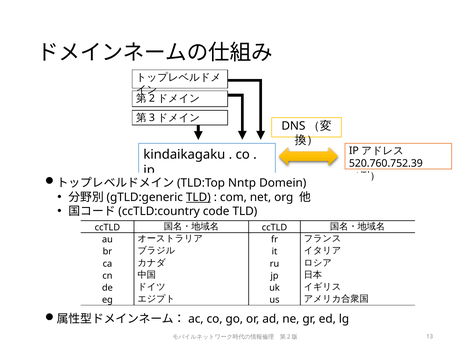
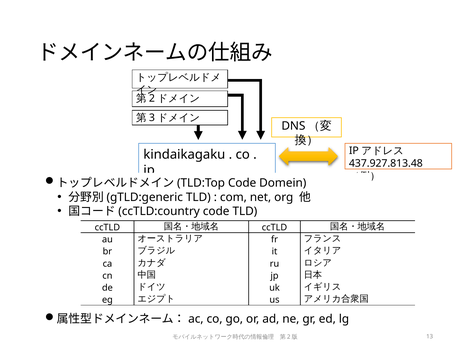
520.760.752.39: 520.760.752.39 -> 437.927.813.48
Nntp at (242, 183): Nntp -> Code
TLD at (198, 197) underline: present -> none
